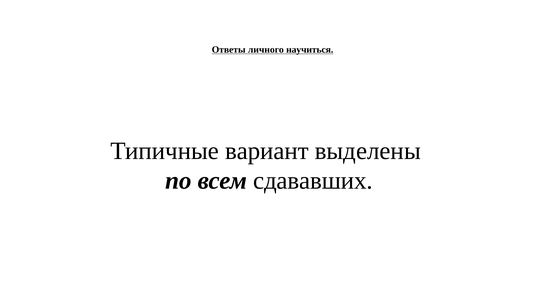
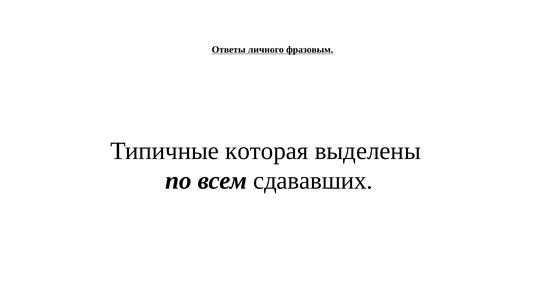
научиться: научиться -> фразовым
вариант: вариант -> которая
